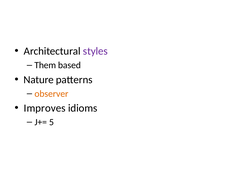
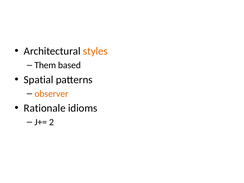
styles colour: purple -> orange
Nature: Nature -> Spatial
Improves: Improves -> Rationale
5: 5 -> 2
